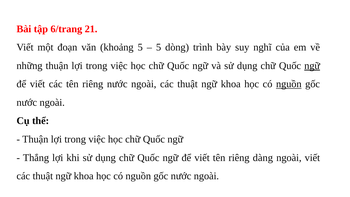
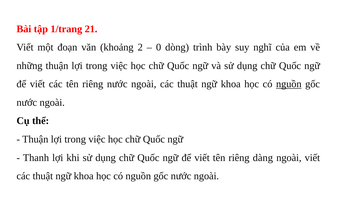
6/trang: 6/trang -> 1/trang
khoảng 5: 5 -> 2
5 at (159, 47): 5 -> 0
ngữ at (312, 66) underline: present -> none
Thắng: Thắng -> Thanh
